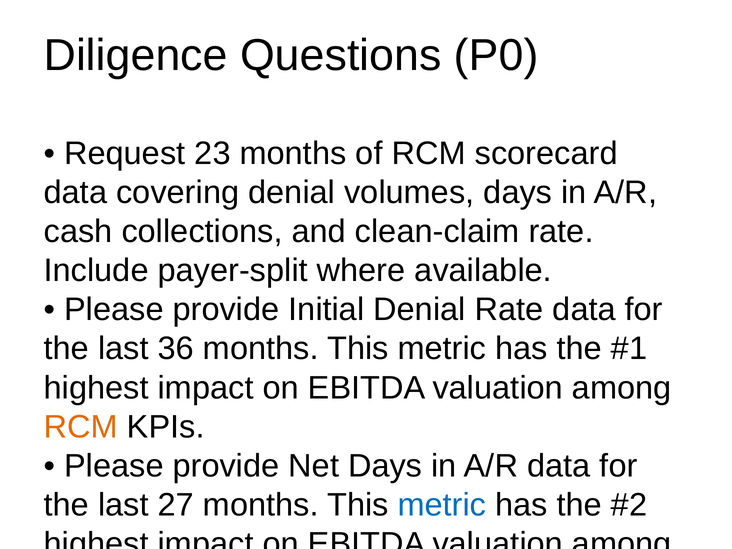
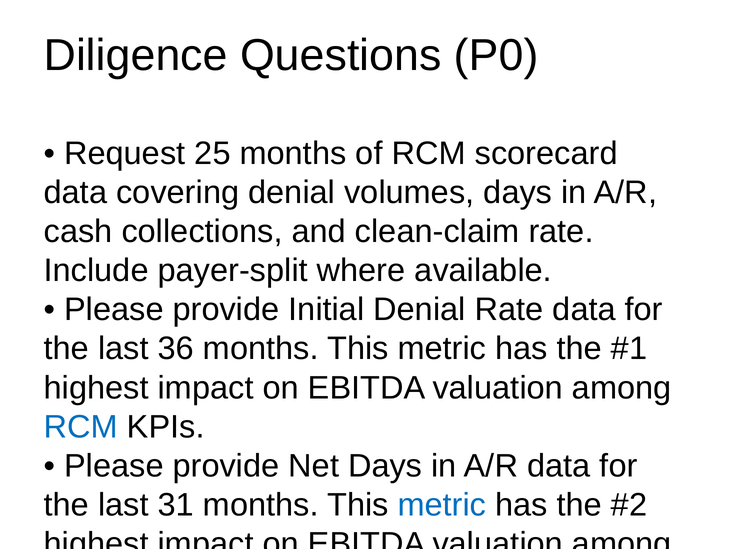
23: 23 -> 25
RCM at (81, 427) colour: orange -> blue
27: 27 -> 31
